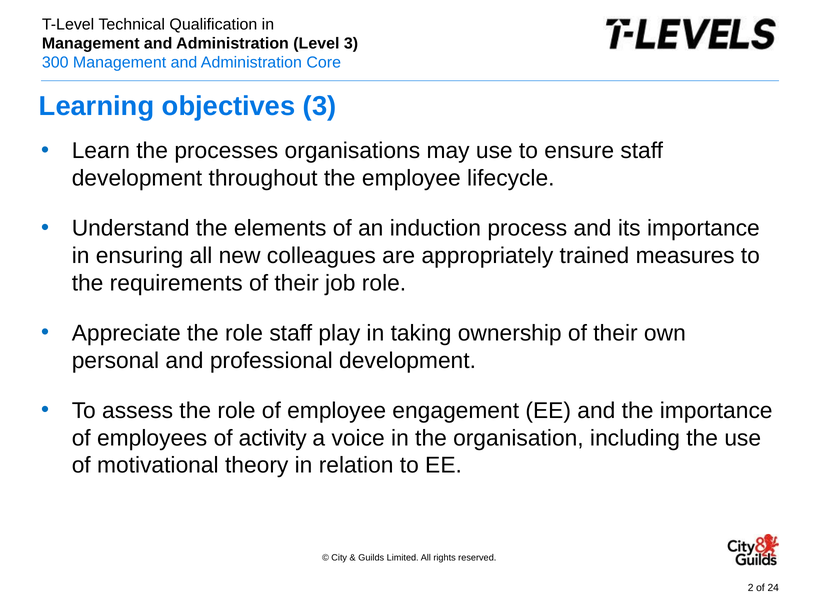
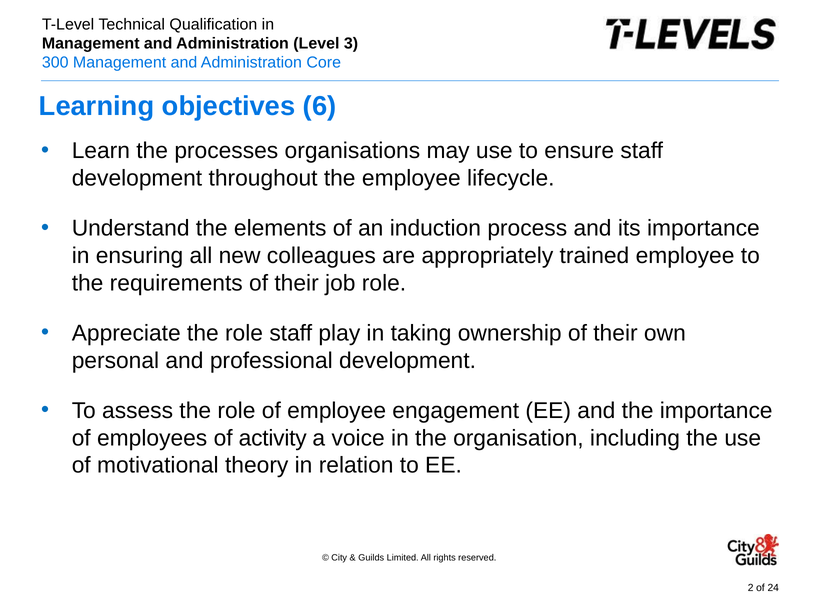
objectives 3: 3 -> 6
trained measures: measures -> employee
